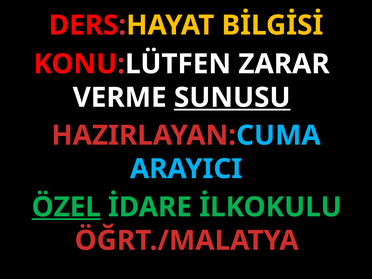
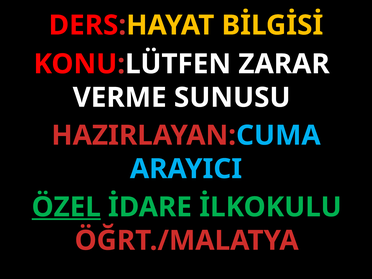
SUNUSU underline: present -> none
